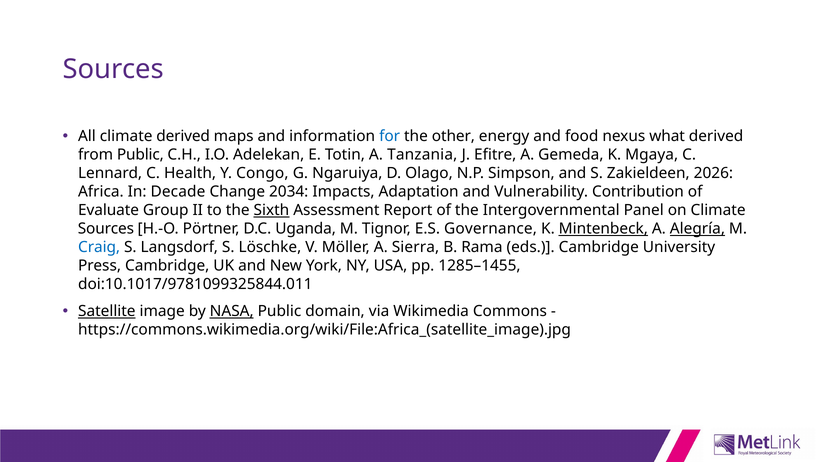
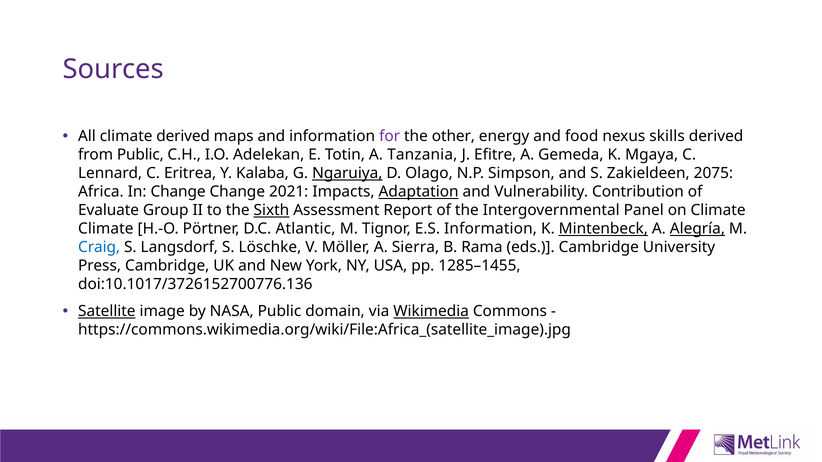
for colour: blue -> purple
what: what -> skills
Health: Health -> Eritrea
Congo: Congo -> Kalaba
Ngaruiya underline: none -> present
2026: 2026 -> 2075
In Decade: Decade -> Change
2034: 2034 -> 2021
Adaptation underline: none -> present
Sources at (106, 229): Sources -> Climate
Uganda: Uganda -> Atlantic
E.S Governance: Governance -> Information
doi:10.1017/9781099325844.011: doi:10.1017/9781099325844.011 -> doi:10.1017/3726152700776.136
NASA underline: present -> none
Wikimedia underline: none -> present
